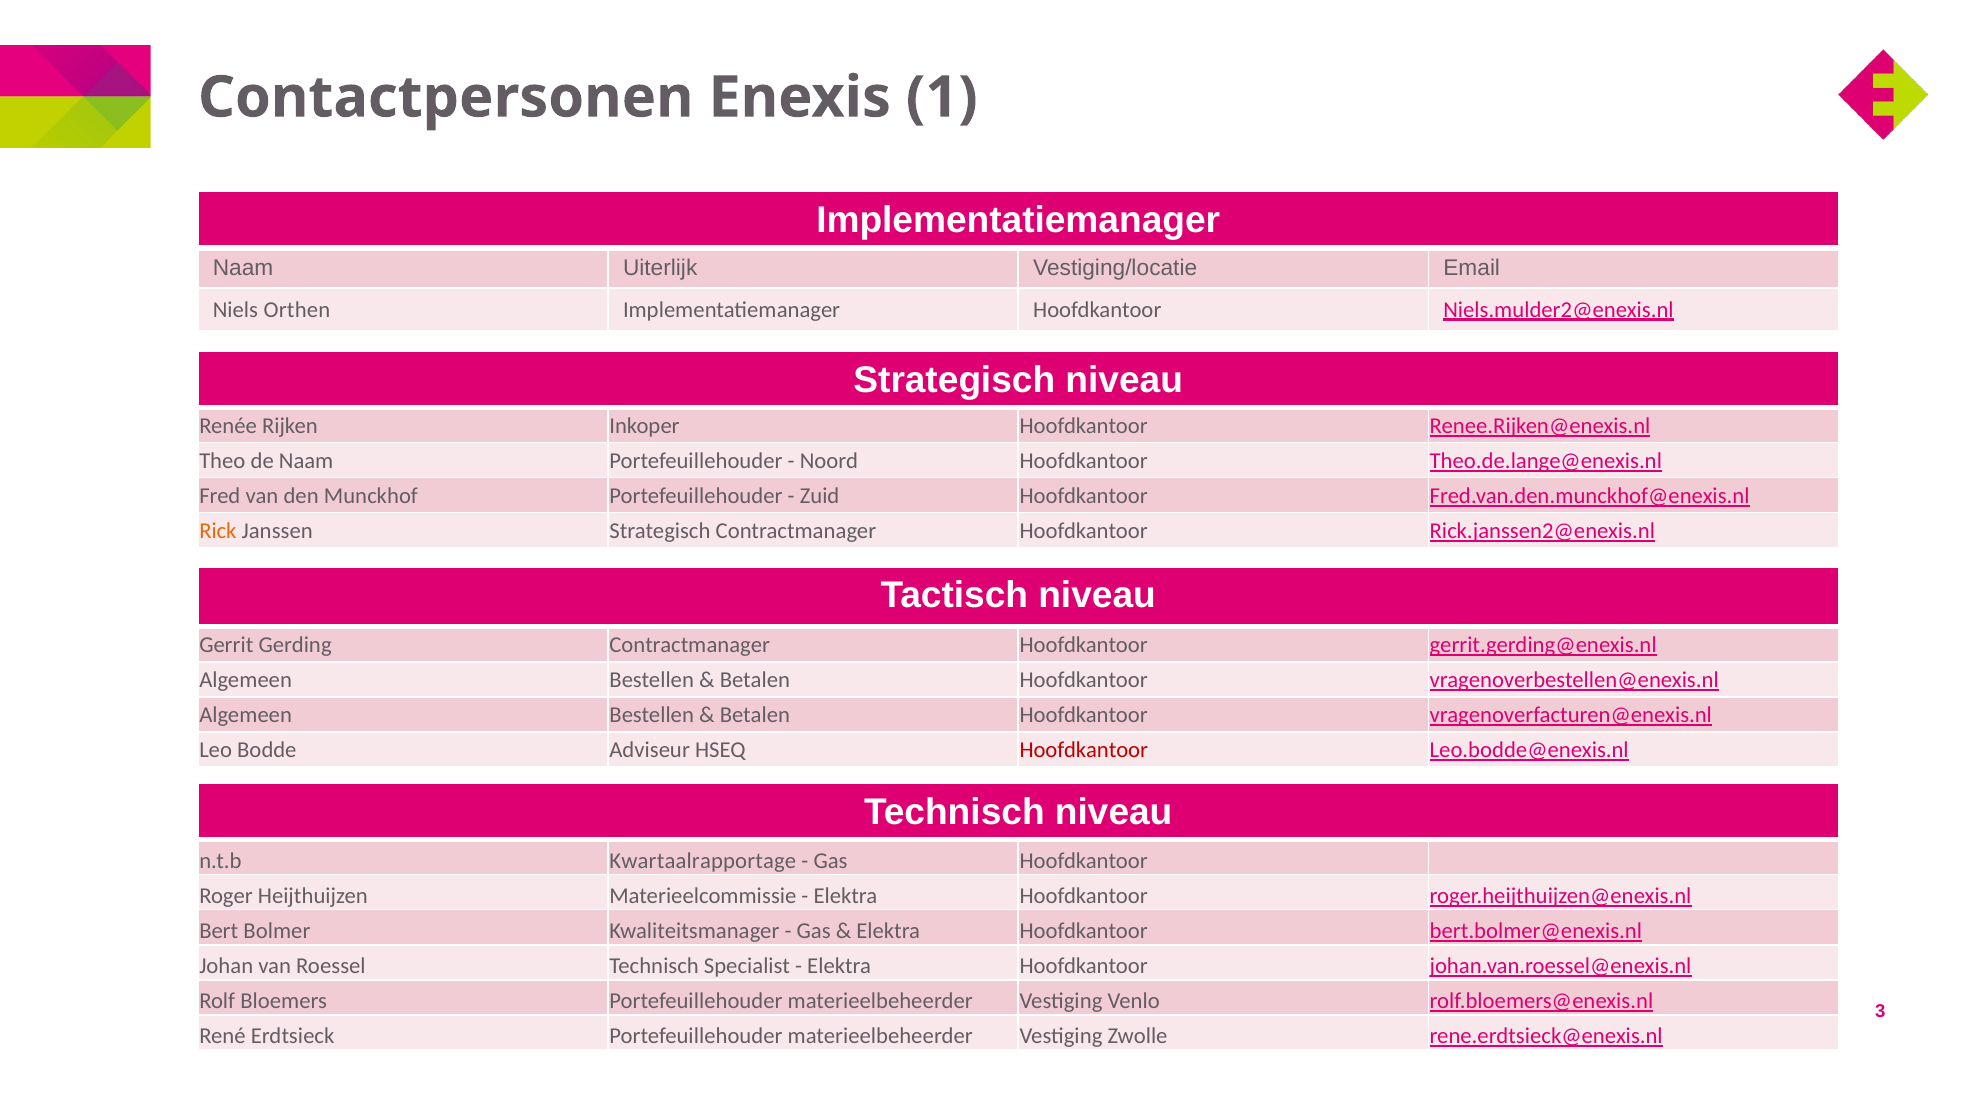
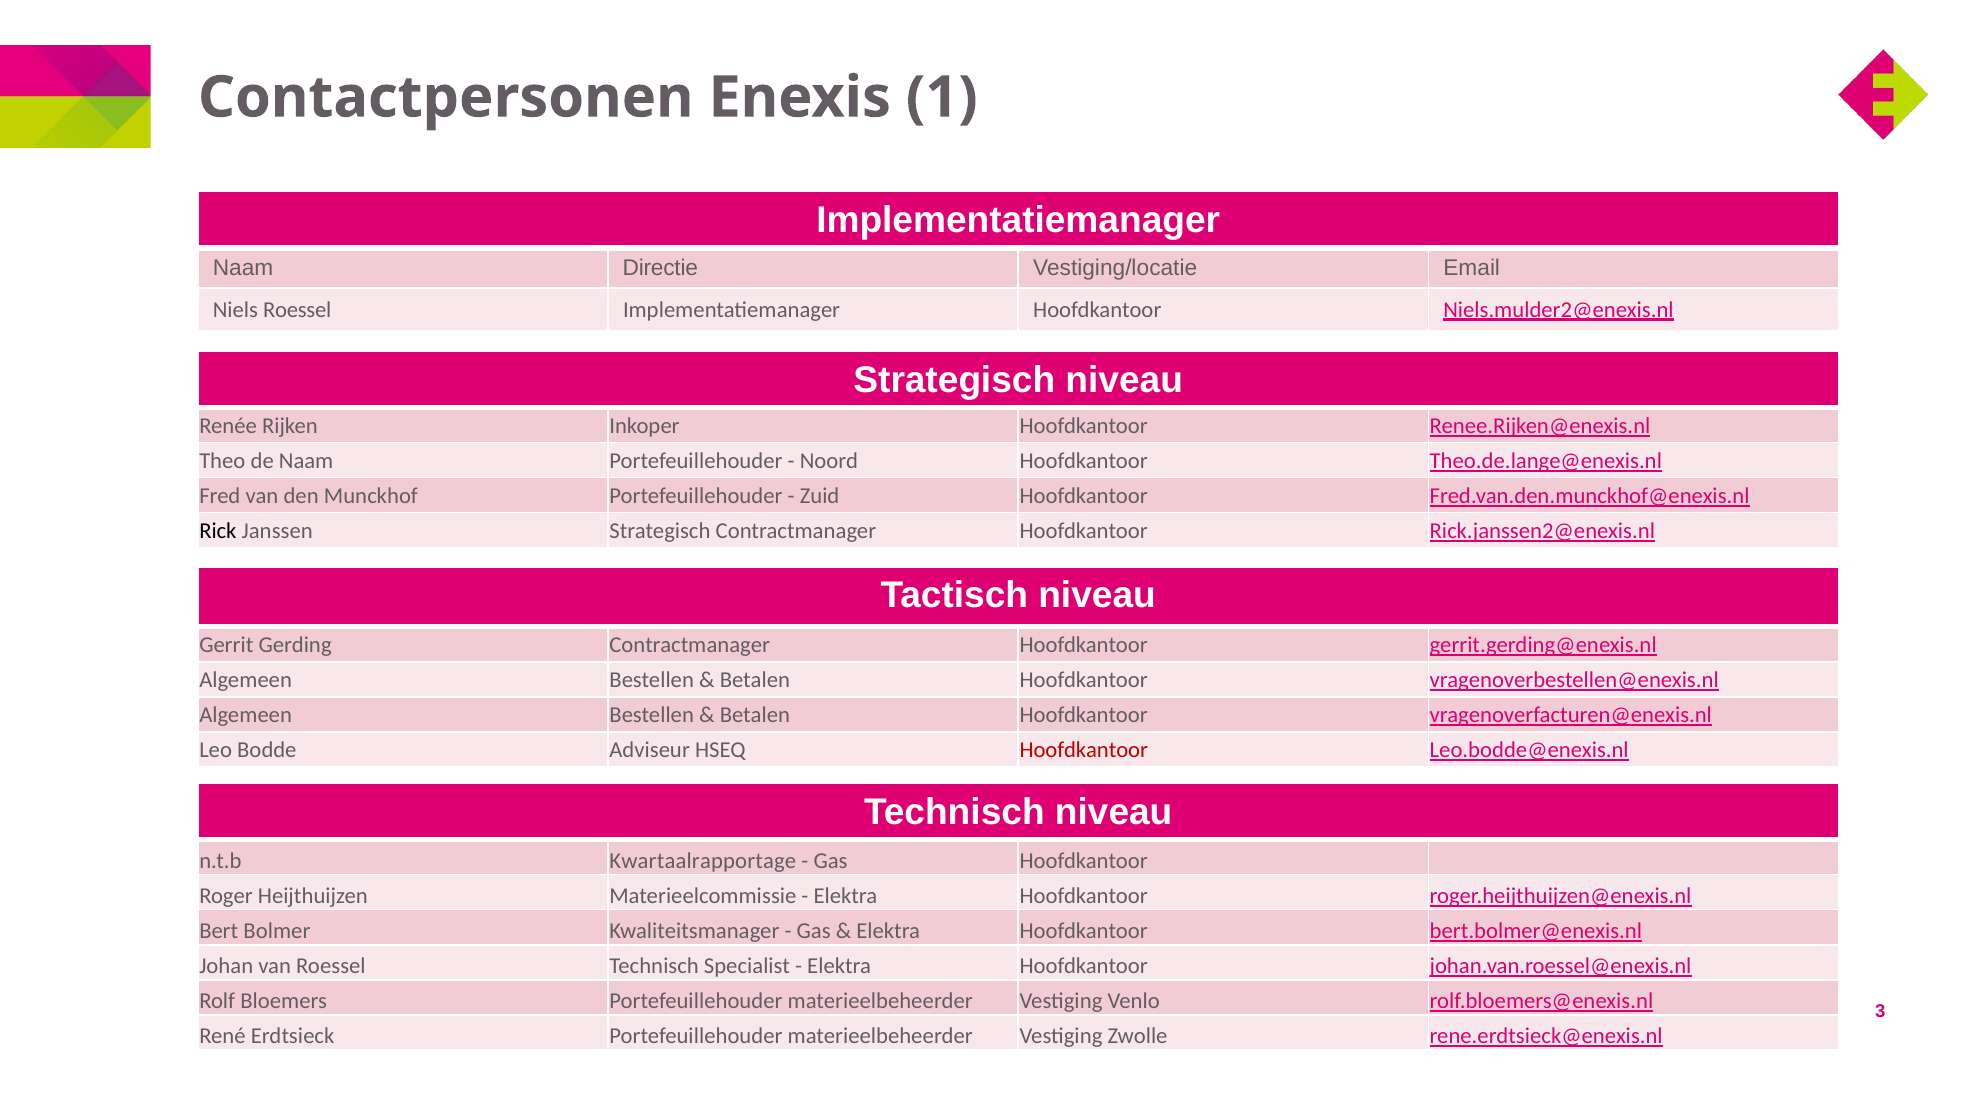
Uiterlijk: Uiterlijk -> Directie
Niels Orthen: Orthen -> Roessel
Rick colour: orange -> black
